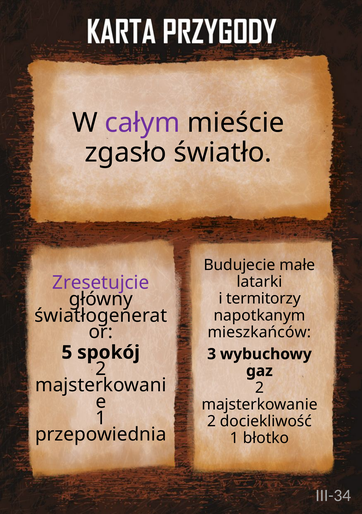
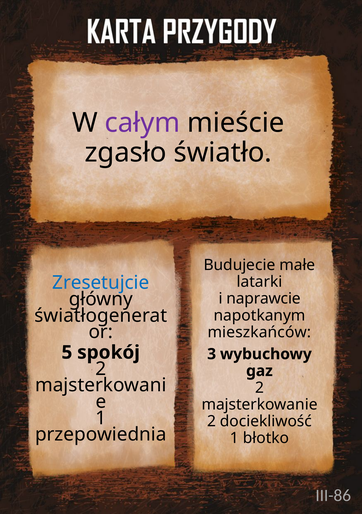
Zresetujcie colour: purple -> blue
termitorzy: termitorzy -> naprawcie
III-34: III-34 -> III-86
